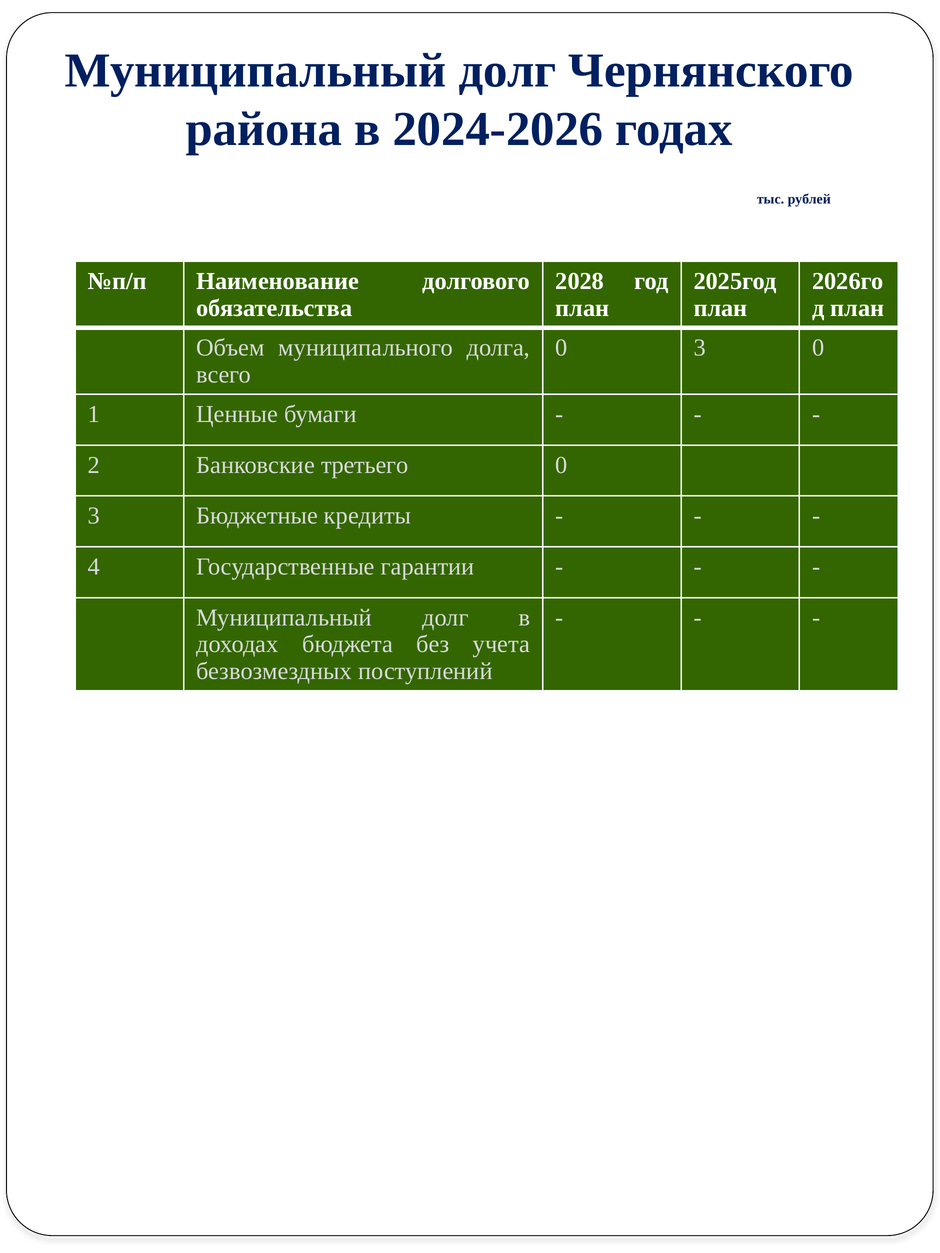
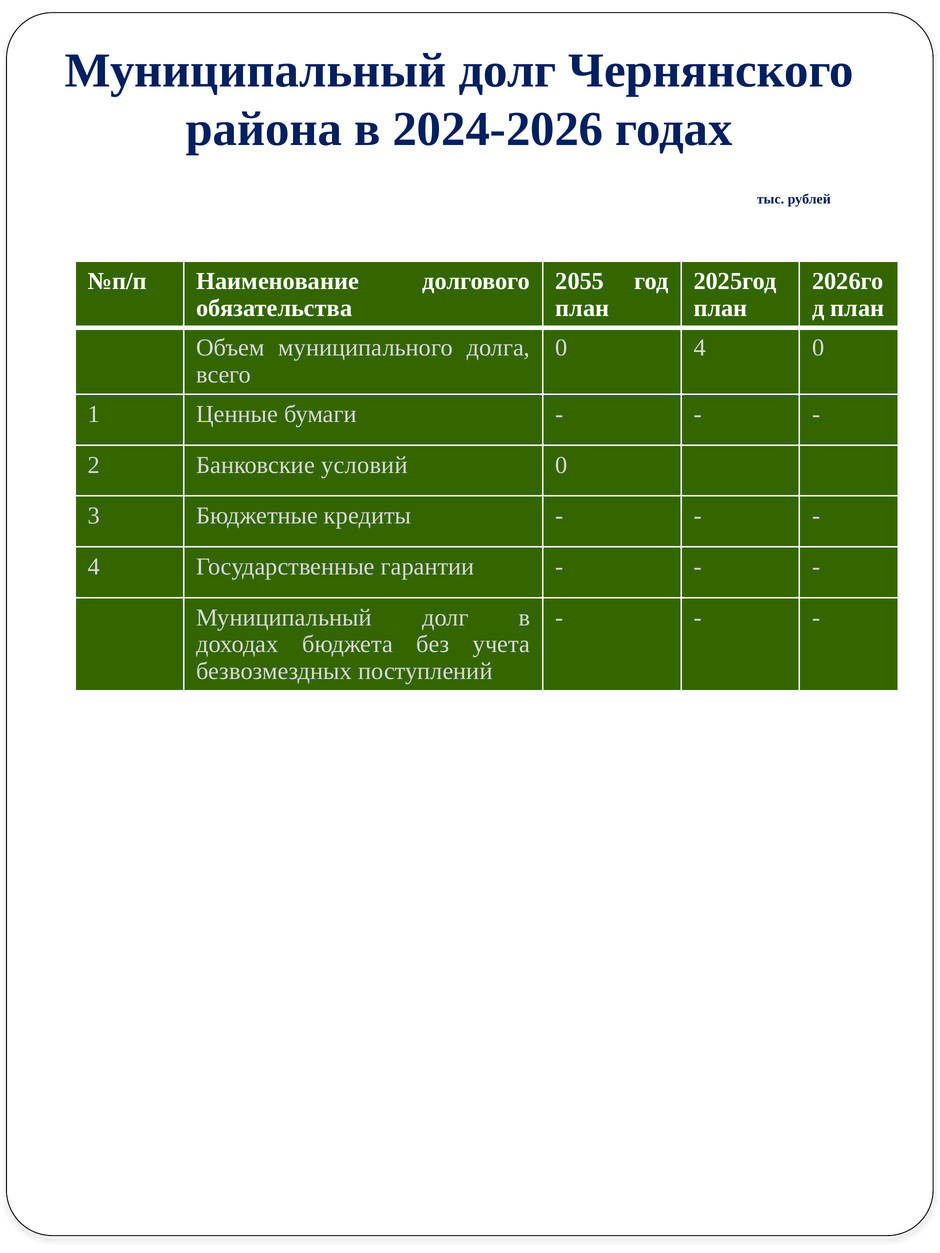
2028: 2028 -> 2055
3 at (700, 348): 3 -> 4
третьего: третьего -> условий
